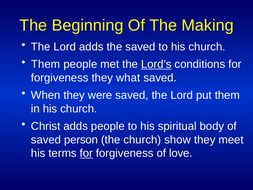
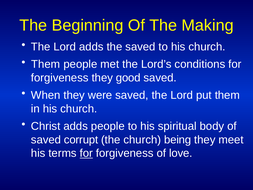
Lord’s underline: present -> none
what: what -> good
person: person -> corrupt
show: show -> being
